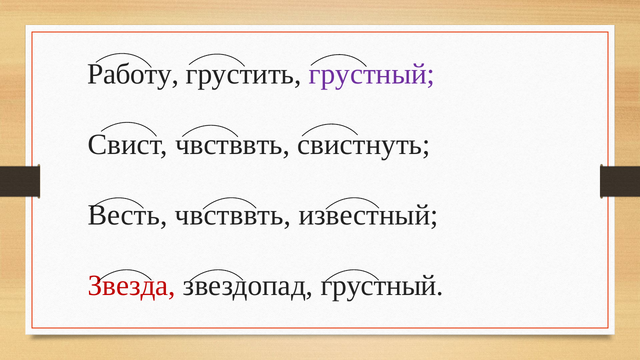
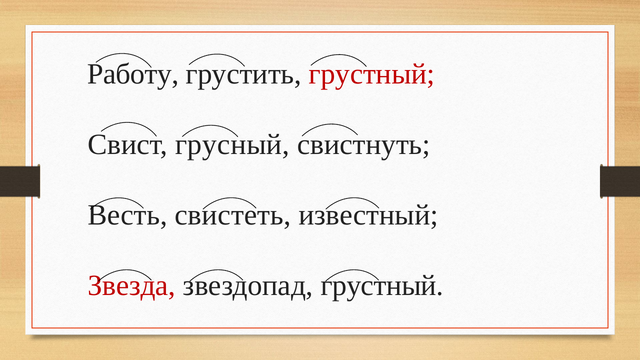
грустный at (372, 74) colour: purple -> red
Свист чвстввть: чвстввть -> грусный
Весть чвстввть: чвстввть -> свистеть
